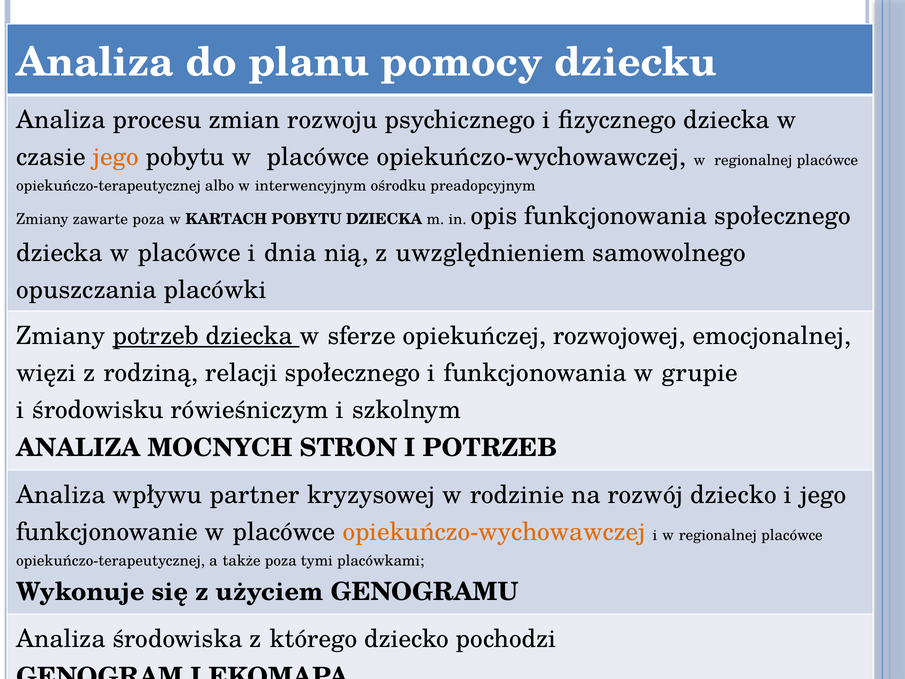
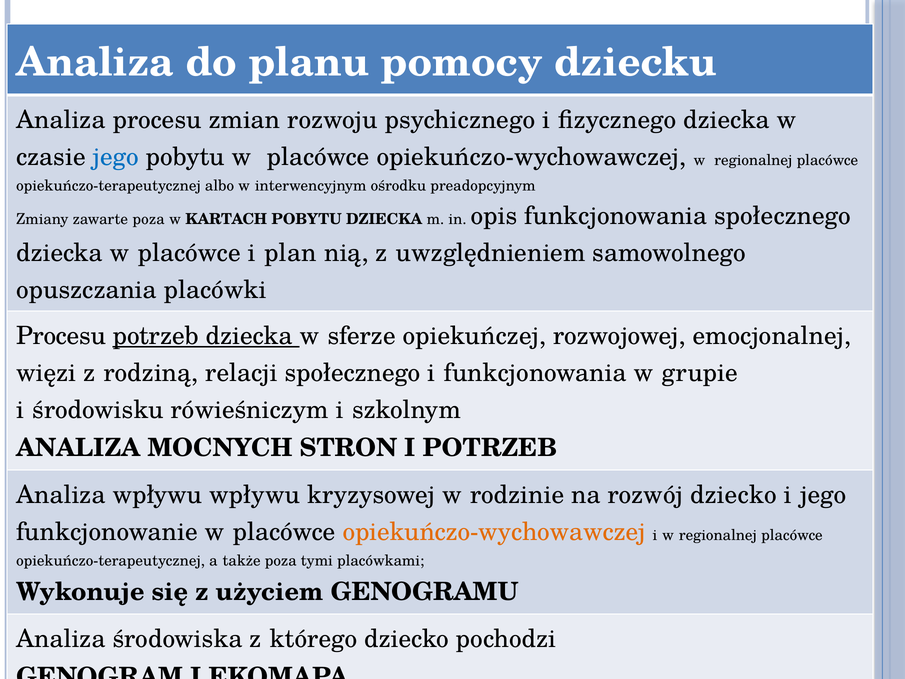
jego at (116, 157) colour: orange -> blue
i dnia: dnia -> plan
Zmiany at (61, 336): Zmiany -> Procesu
wpływu partner: partner -> wpływu
